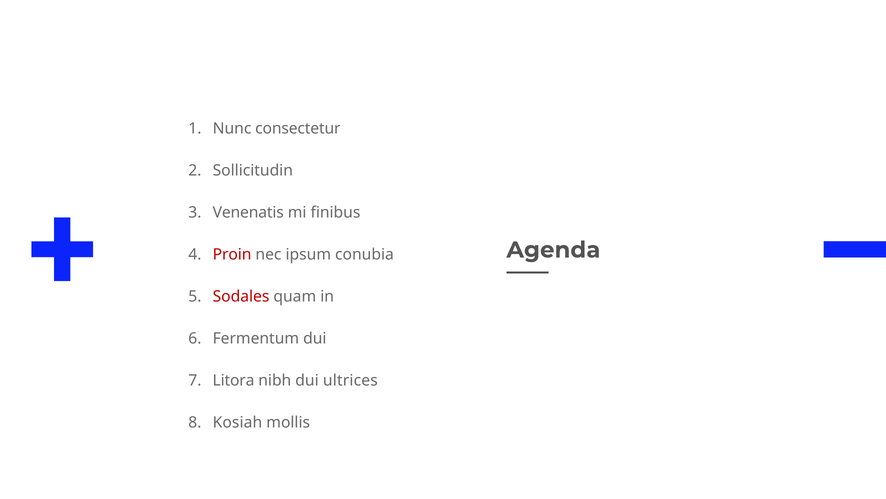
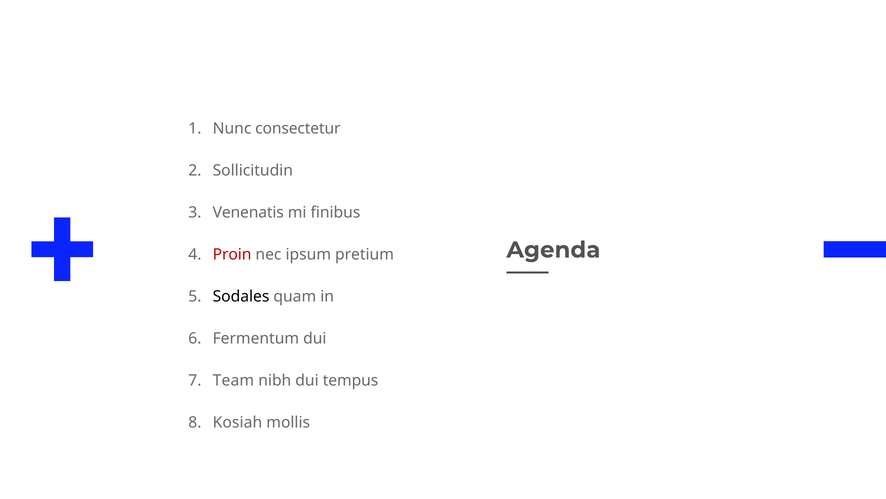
conubia: conubia -> pretium
Sodales colour: red -> black
Litora: Litora -> Team
ultrices: ultrices -> tempus
